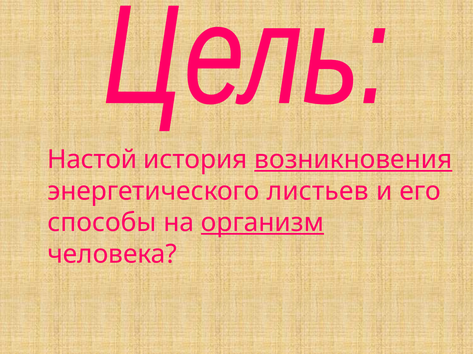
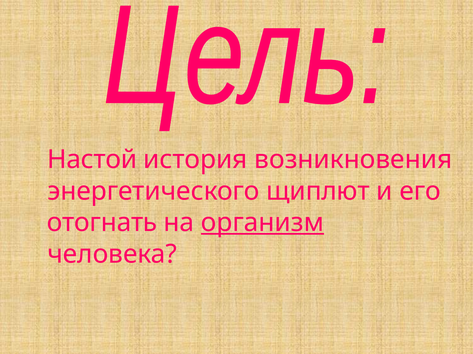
возникновения underline: present -> none
листьев: листьев -> щиплют
способы: способы -> отогнать
